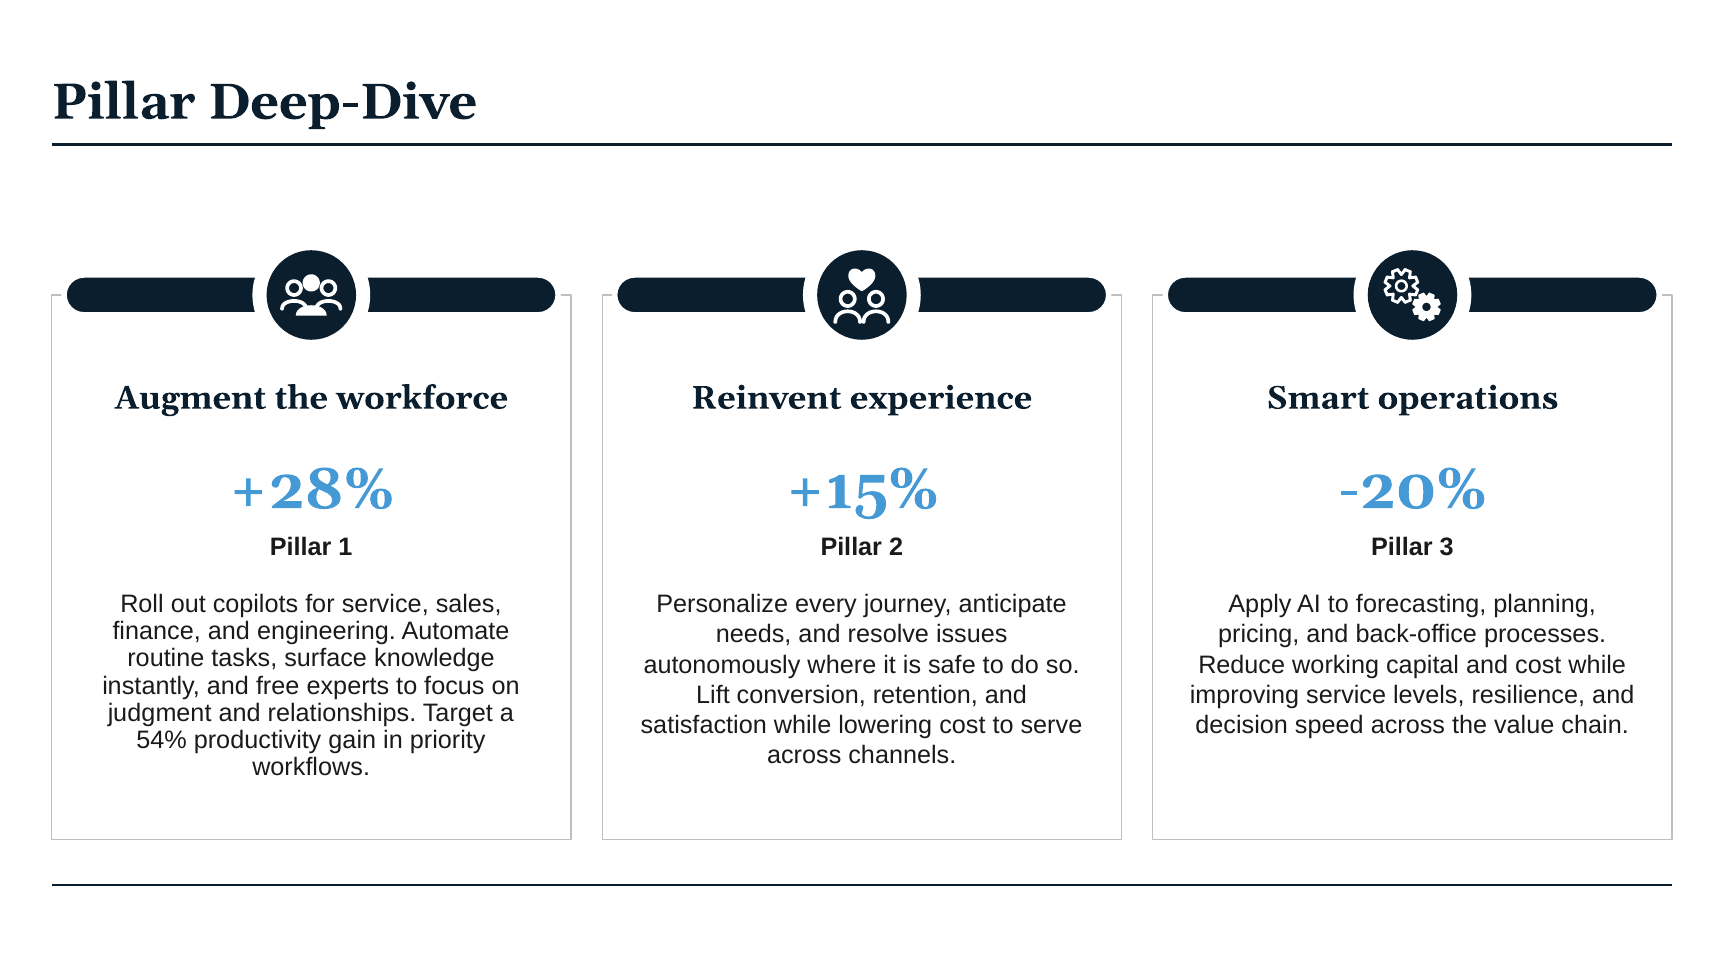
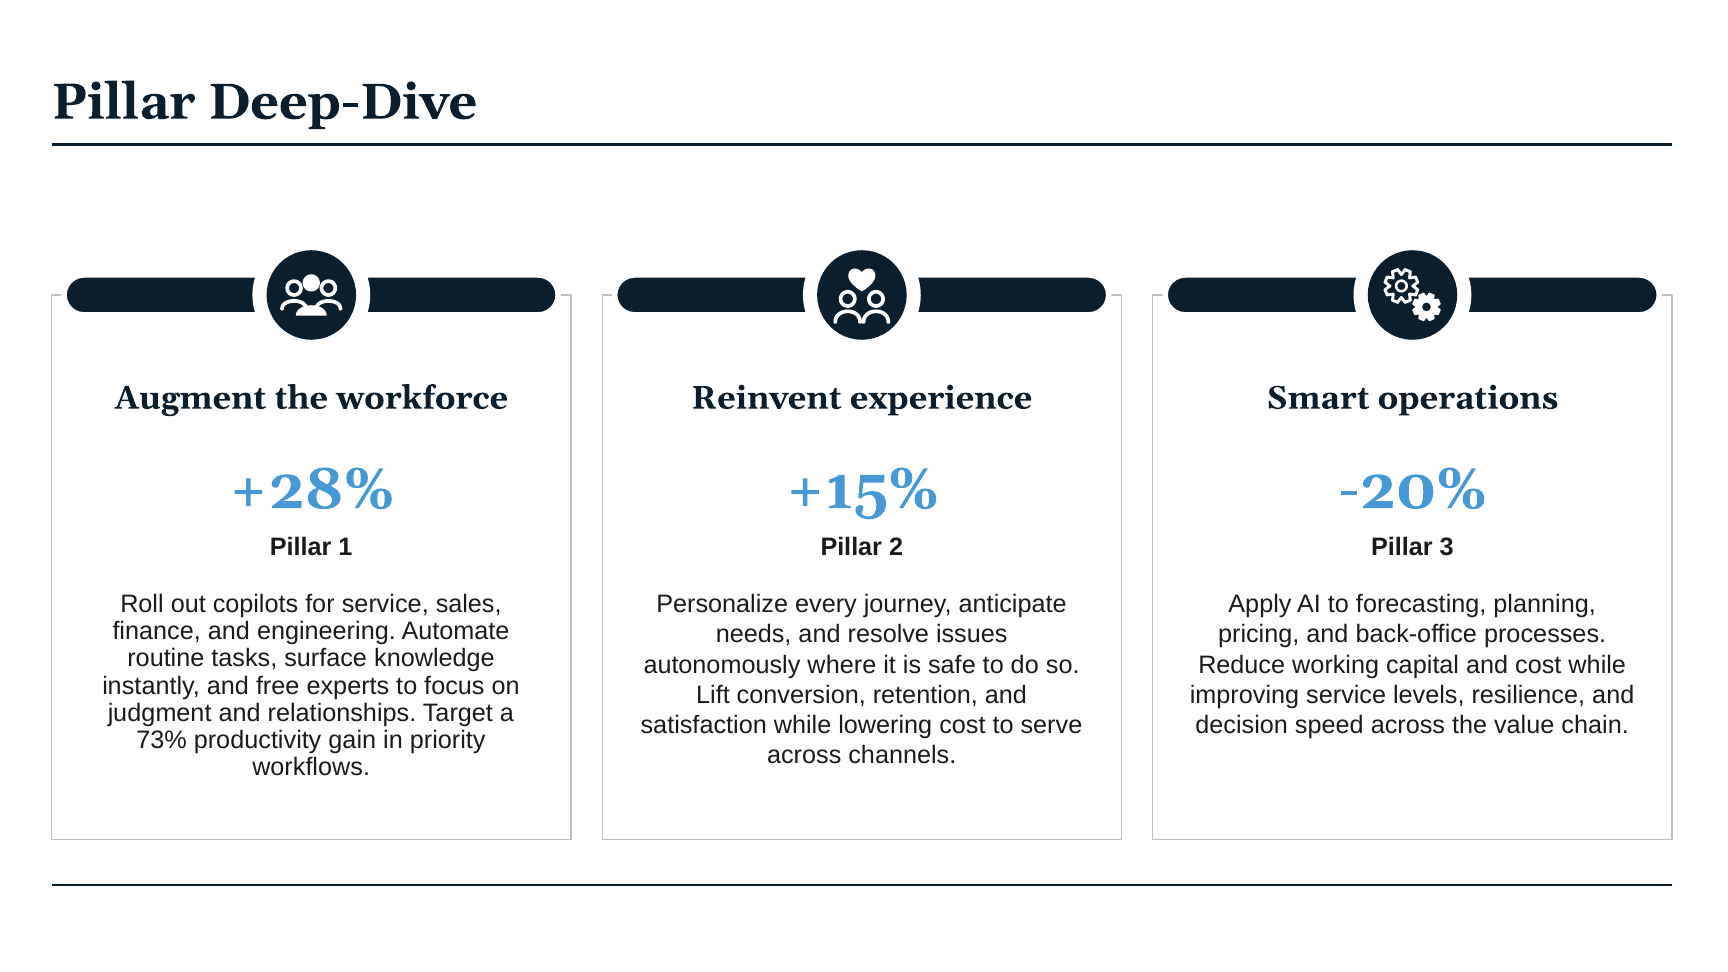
54%: 54% -> 73%
